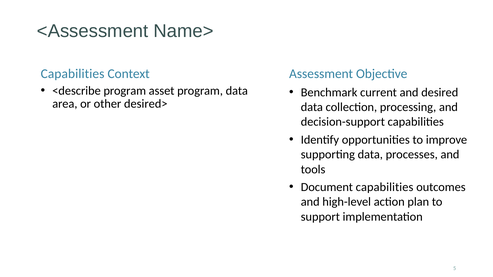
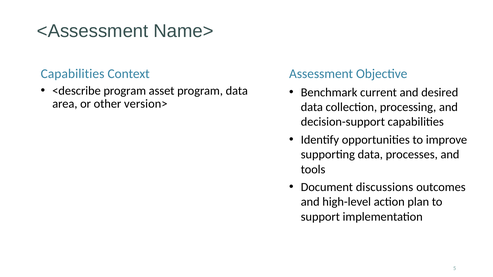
desired>: desired> -> version>
Document capabilities: capabilities -> discussions
